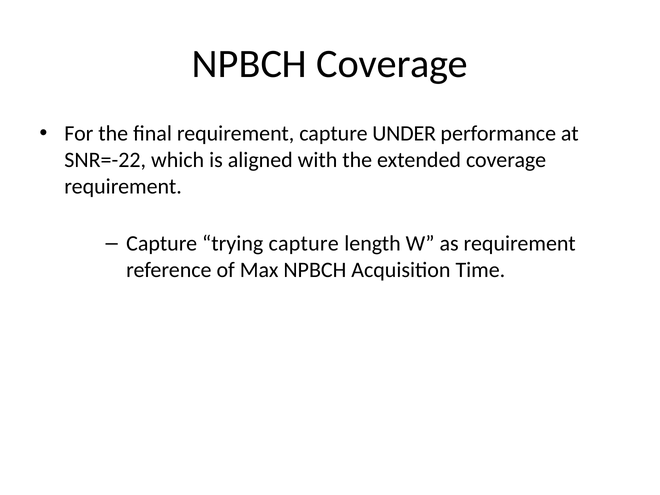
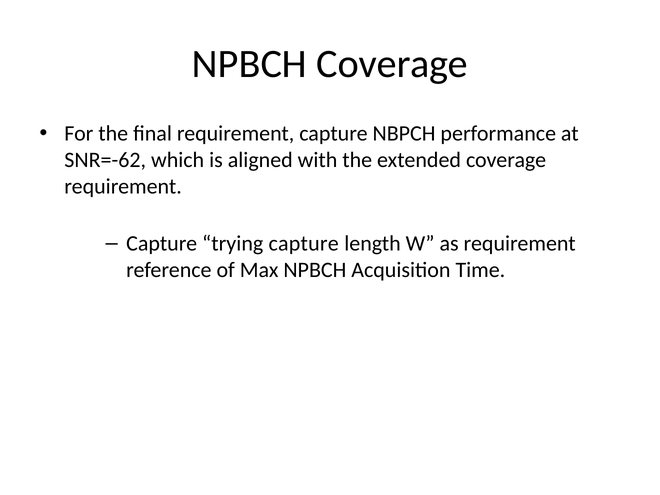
UNDER: UNDER -> NBPCH
SNR=-22: SNR=-22 -> SNR=-62
